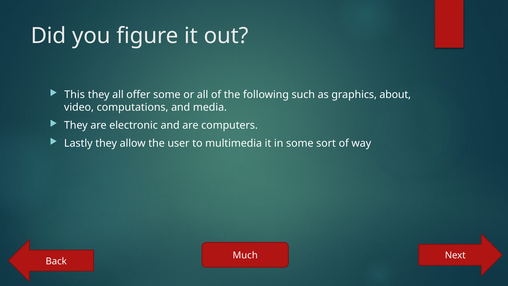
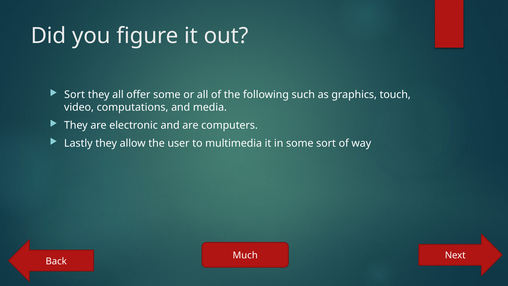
This at (75, 95): This -> Sort
about: about -> touch
